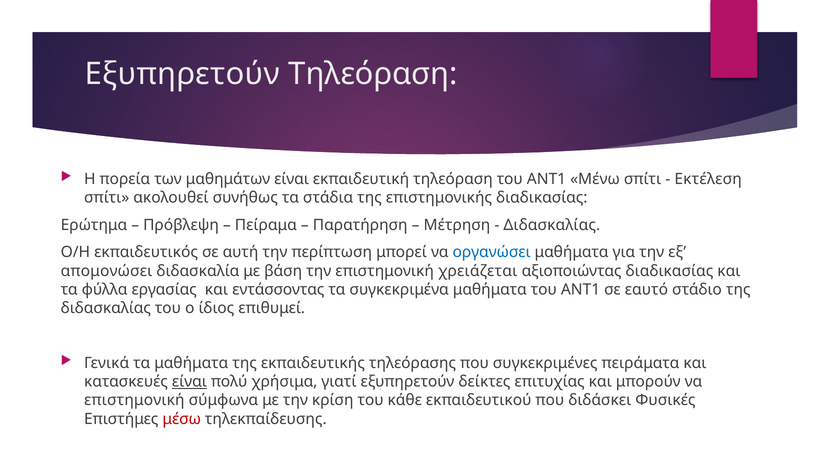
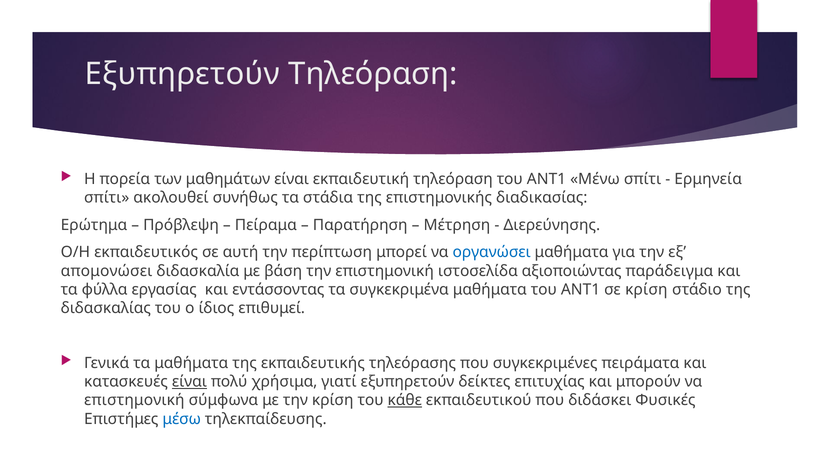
Εκτέλεση: Εκτέλεση -> Ερμηνεία
Διδασκαλίας at (552, 225): Διδασκαλίας -> Διερεύνησης
χρειάζεται: χρειάζεται -> ιστοσελίδα
αξιοποιώντας διαδικασίας: διαδικασίας -> παράδειγμα
σε εαυτό: εαυτό -> κρίση
κάθε underline: none -> present
μέσω colour: red -> blue
